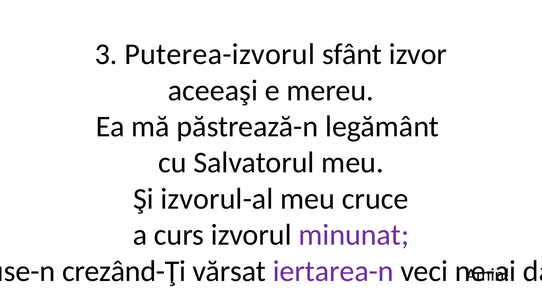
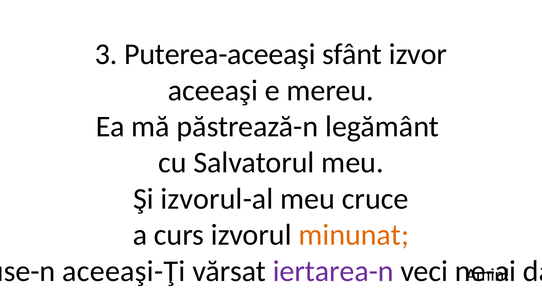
Puterea-izvorul: Puterea-izvorul -> Puterea-aceeaşi
minunat colour: purple -> orange
crezând-Ţi: crezând-Ţi -> aceeaşi-Ţi
